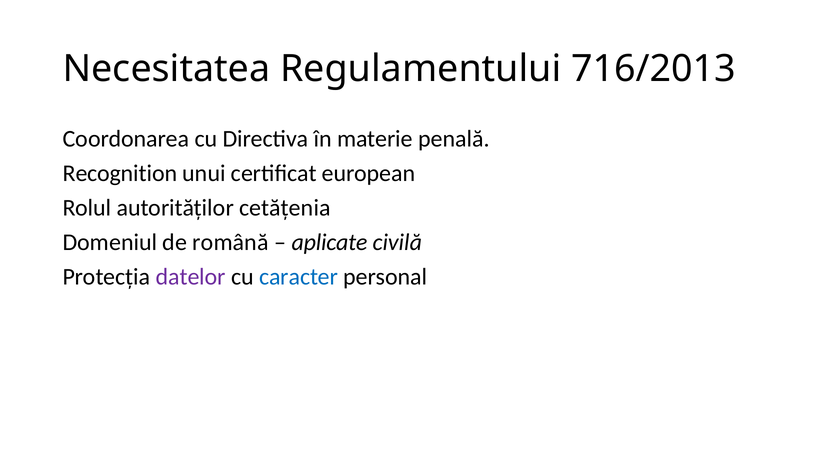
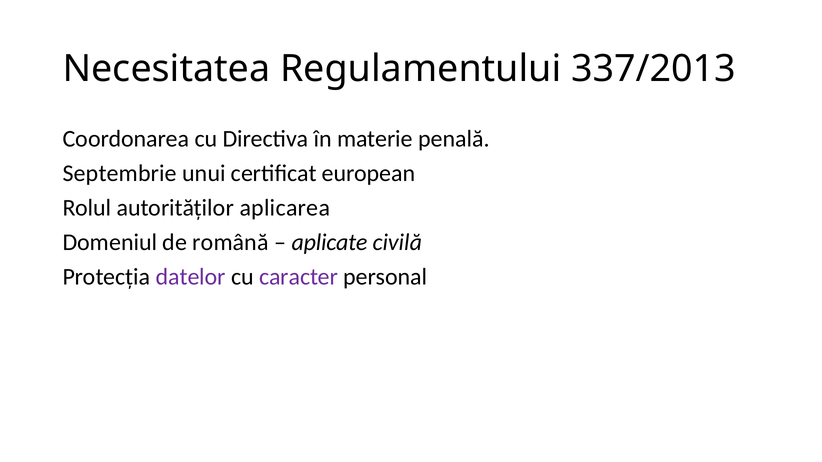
716/2013: 716/2013 -> 337/2013
Recognition: Recognition -> Septembrie
cetățenia: cetățenia -> aplicarea
caracter colour: blue -> purple
